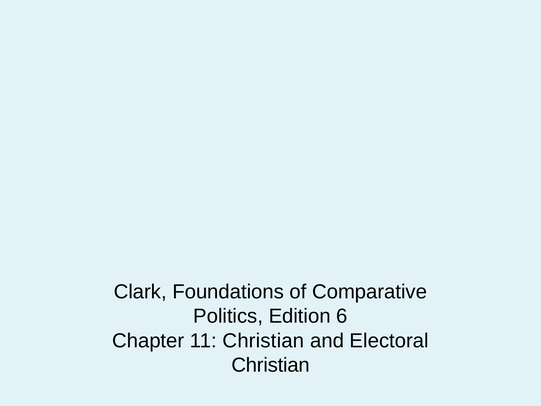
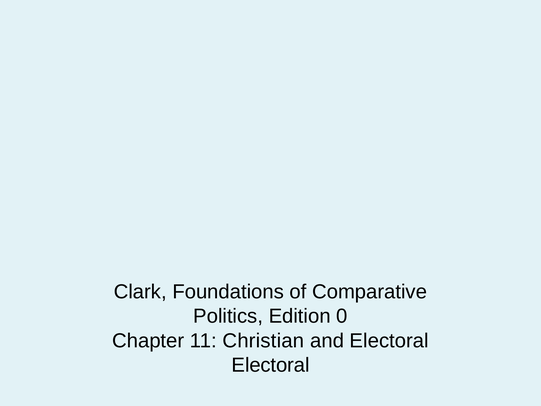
6: 6 -> 0
Christian at (271, 365): Christian -> Electoral
